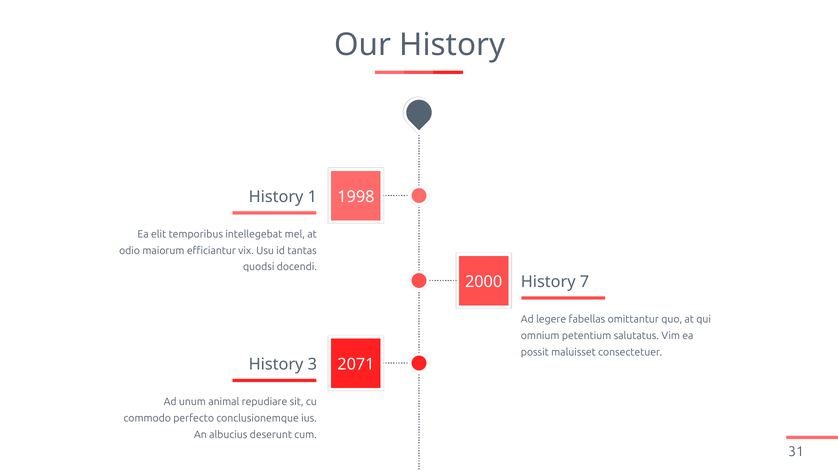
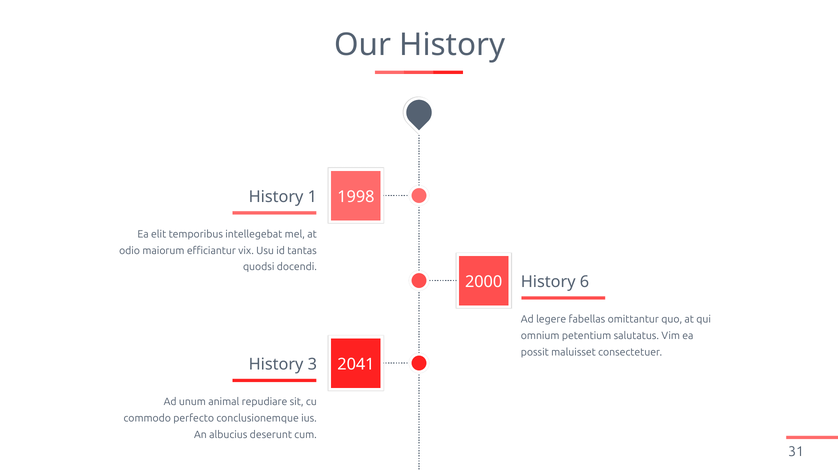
7: 7 -> 6
2071: 2071 -> 2041
